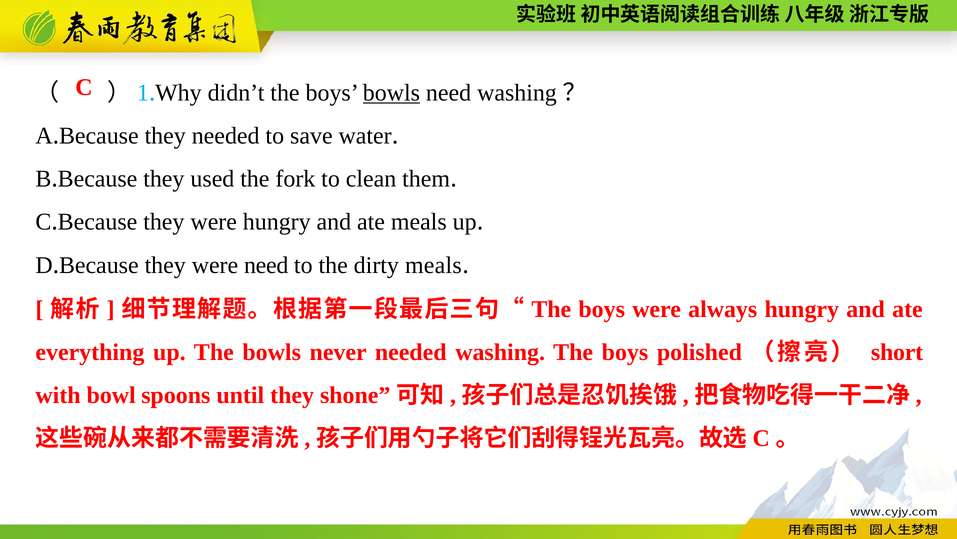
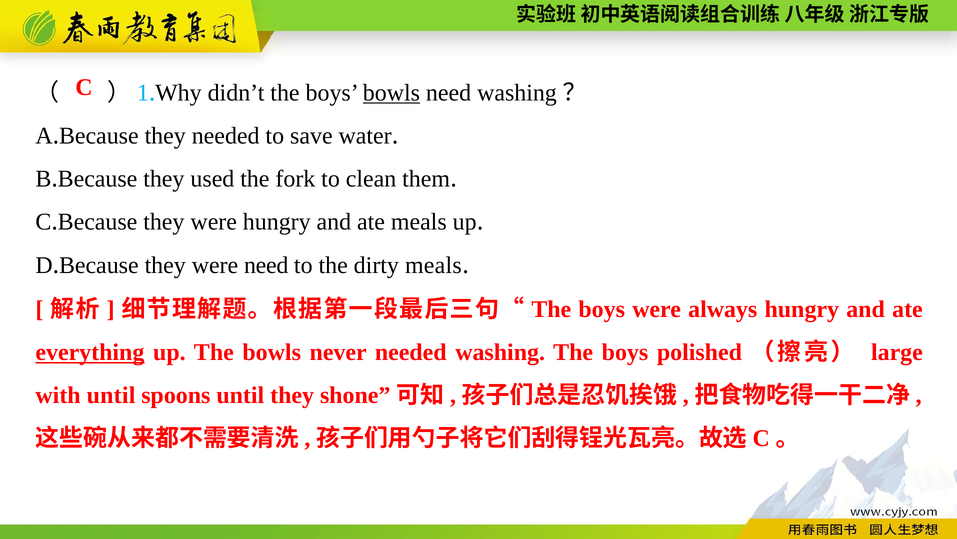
everything underline: none -> present
short: short -> large
with bowl: bowl -> until
